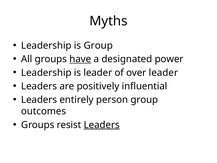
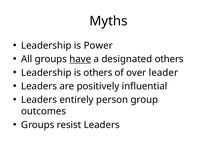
is Group: Group -> Power
designated power: power -> others
is leader: leader -> others
Leaders at (102, 125) underline: present -> none
